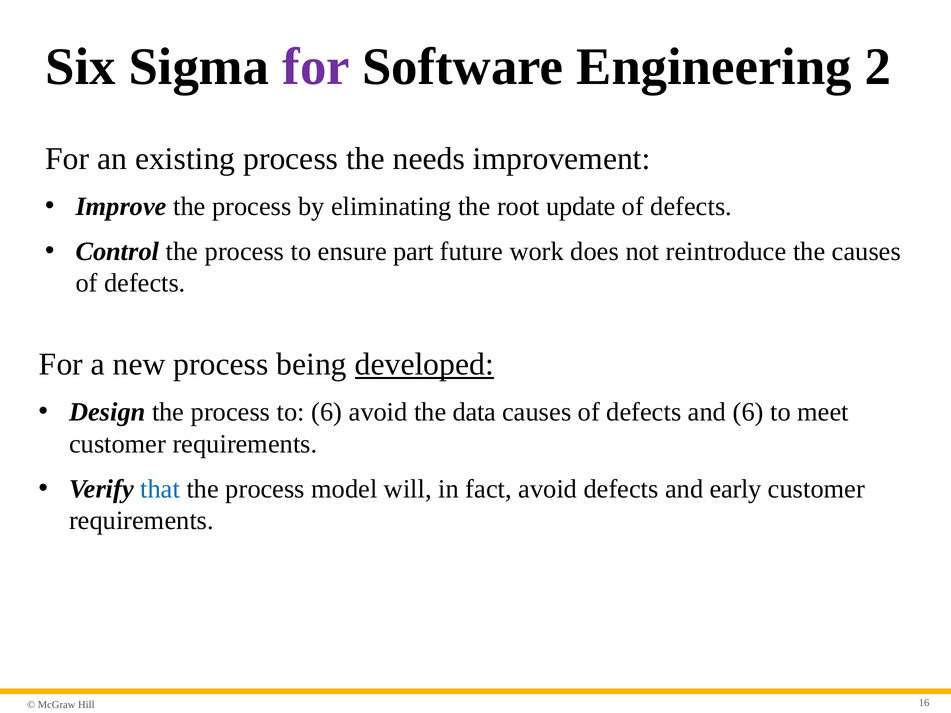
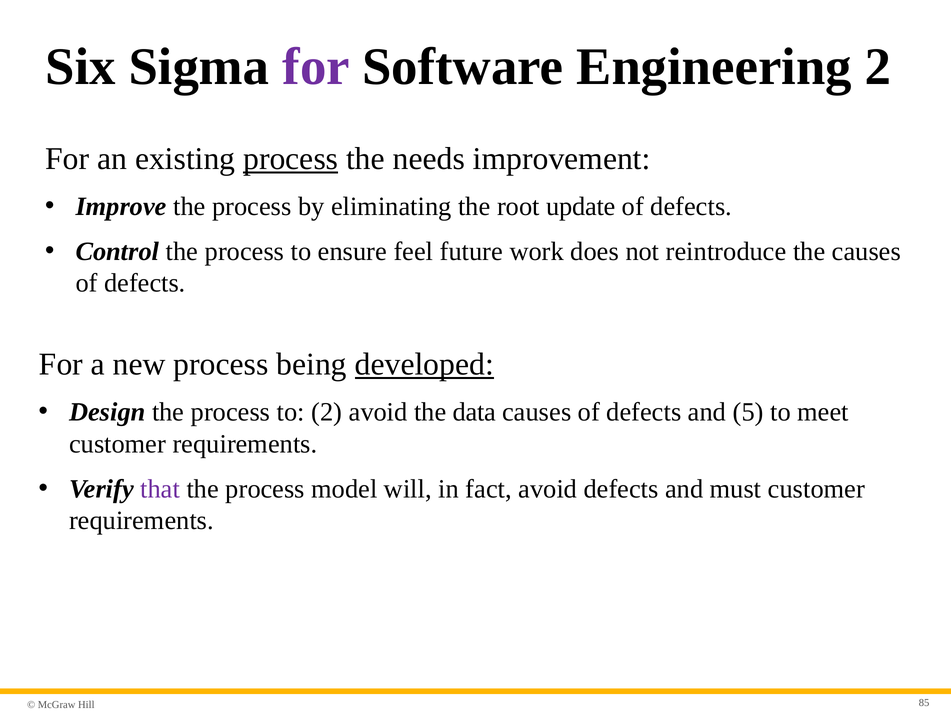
process at (291, 159) underline: none -> present
part: part -> feel
to 6: 6 -> 2
and 6: 6 -> 5
that colour: blue -> purple
early: early -> must
16: 16 -> 85
